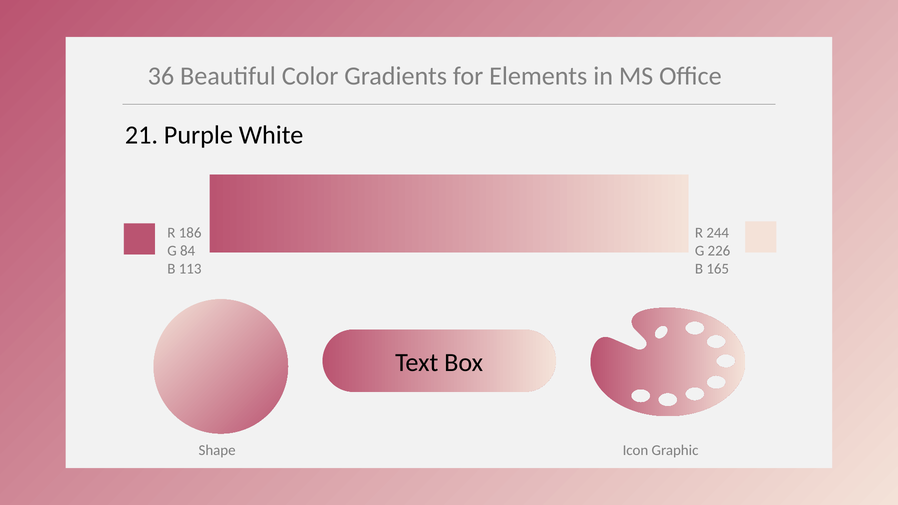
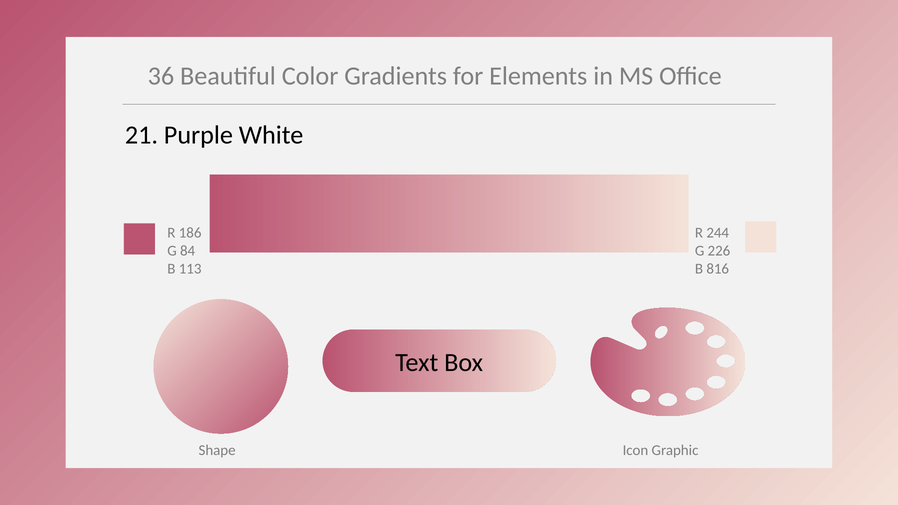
165: 165 -> 816
